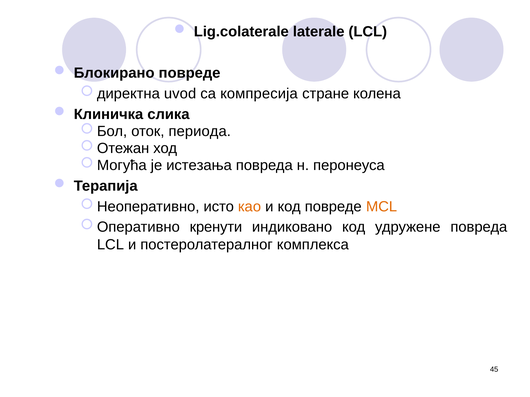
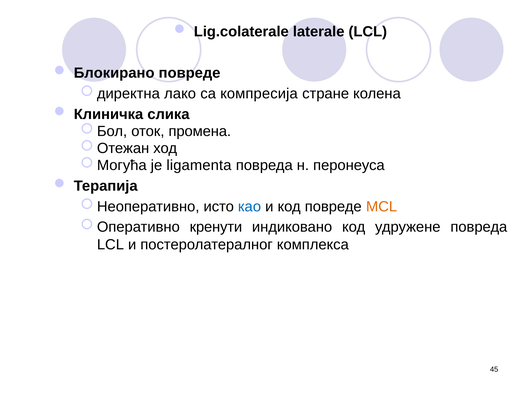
uvod: uvod -> лако
периода: периода -> промена
истезања: истезања -> ligamenta
као colour: orange -> blue
